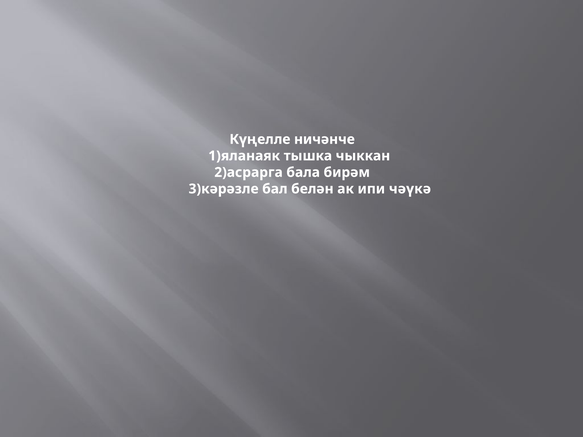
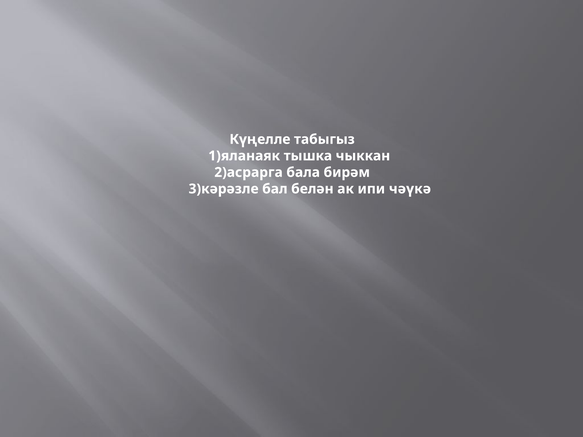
ничәнче: ничәнче -> табыгыз
